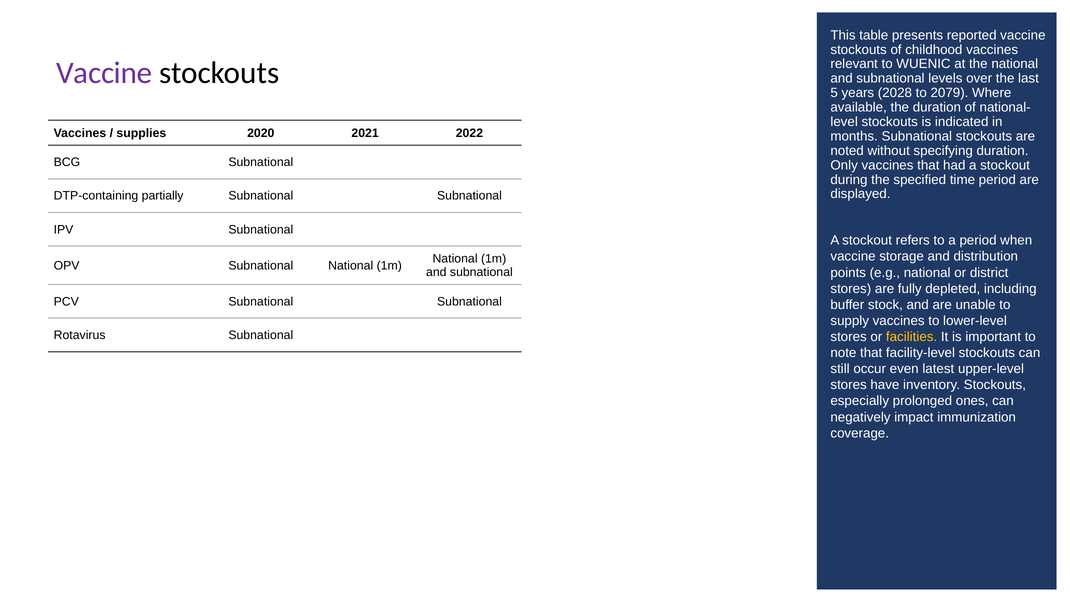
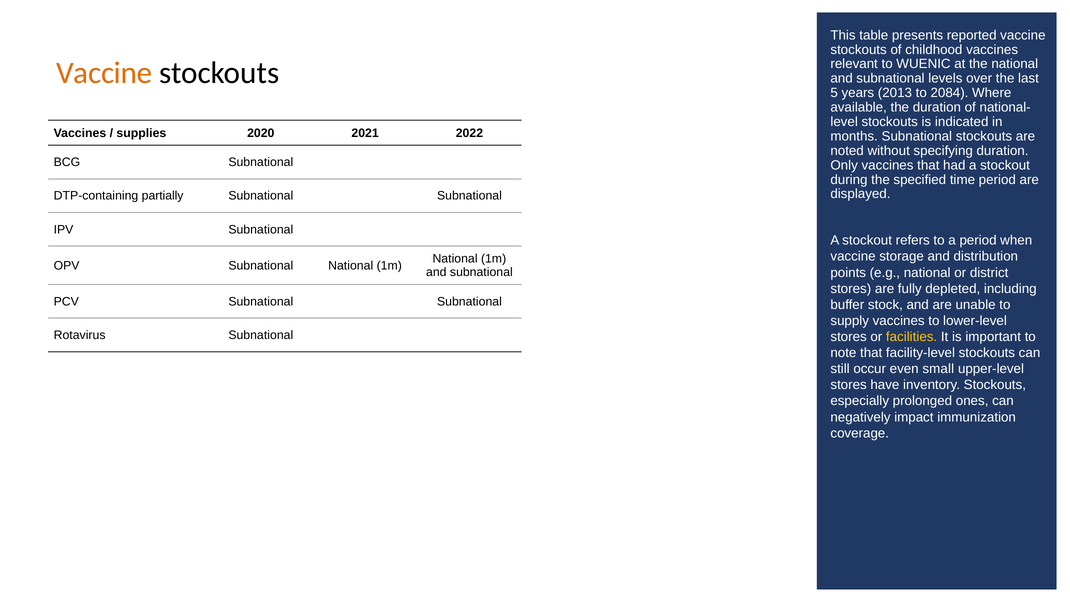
Vaccine at (104, 73) colour: purple -> orange
2028: 2028 -> 2013
2079: 2079 -> 2084
latest: latest -> small
